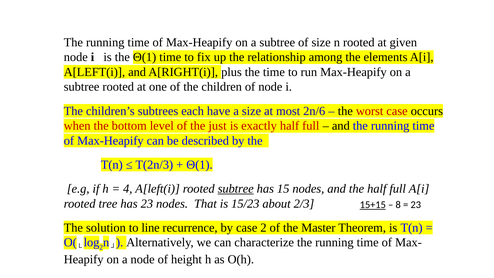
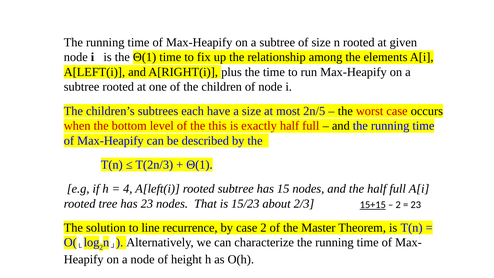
2n/6: 2n/6 -> 2n/5
just: just -> this
subtree at (236, 189) underline: present -> none
8 at (398, 205): 8 -> 2
